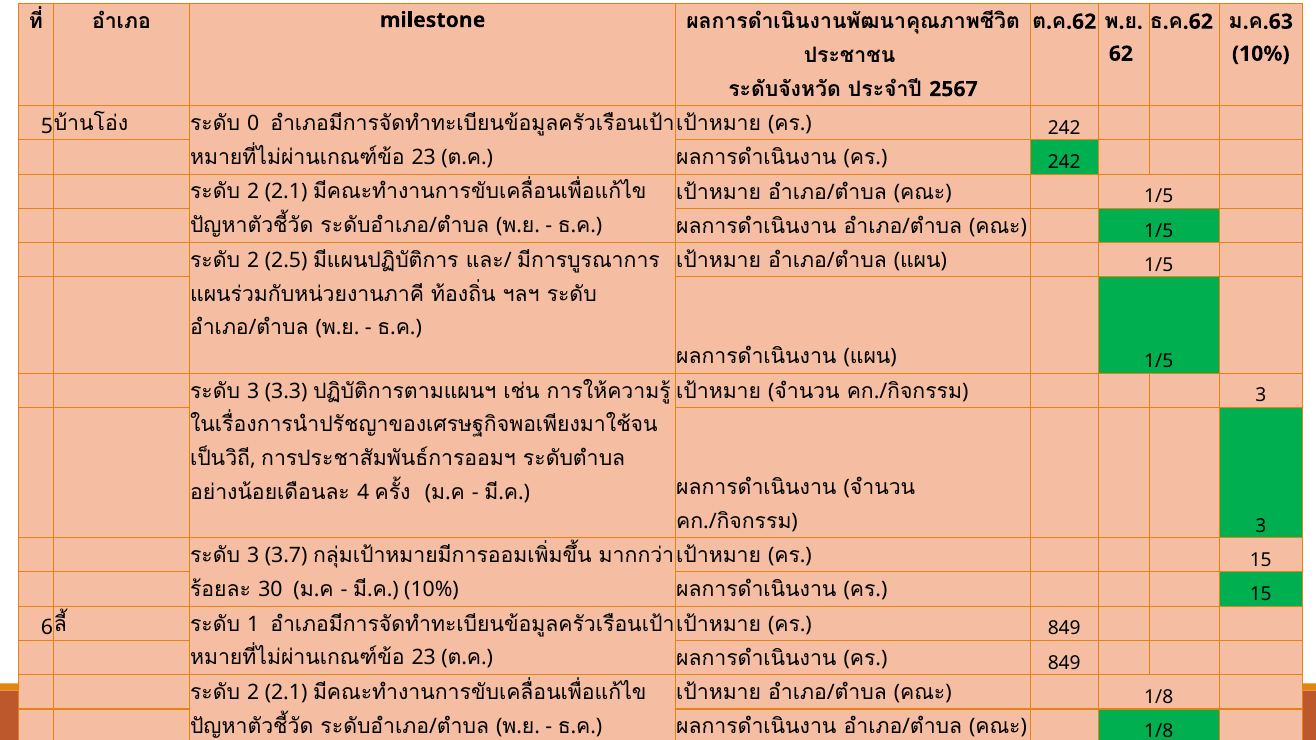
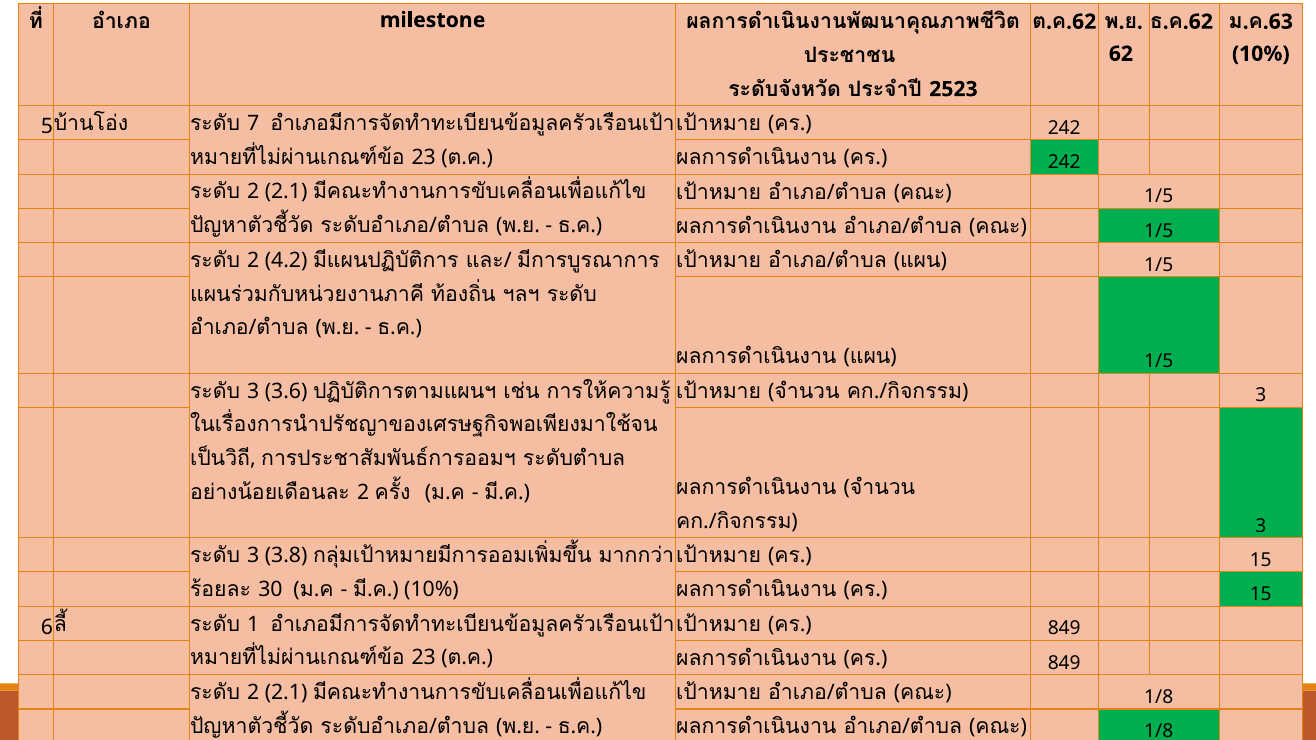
2567: 2567 -> 2523
0: 0 -> 7
2.5: 2.5 -> 4.2
3.3: 3.3 -> 3.6
4 at (363, 492): 4 -> 2
3.7: 3.7 -> 3.8
